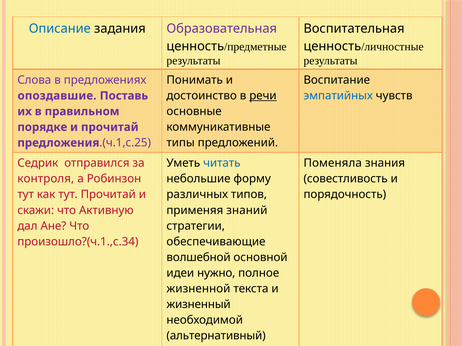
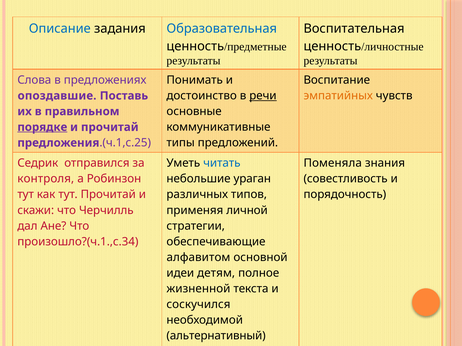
Образовательная colour: purple -> blue
эмпатийных colour: blue -> orange
порядке underline: none -> present
форму: форму -> ураган
Активную: Активную -> Черчилль
знаний: знаний -> личной
волшебной: волшебной -> алфавитом
нужно: нужно -> детям
жизненный: жизненный -> соскучился
